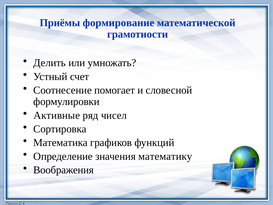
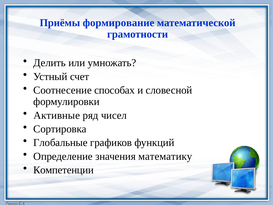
помогает: помогает -> способах
Математика: Математика -> Глобальные
Воображения: Воображения -> Компетенции
